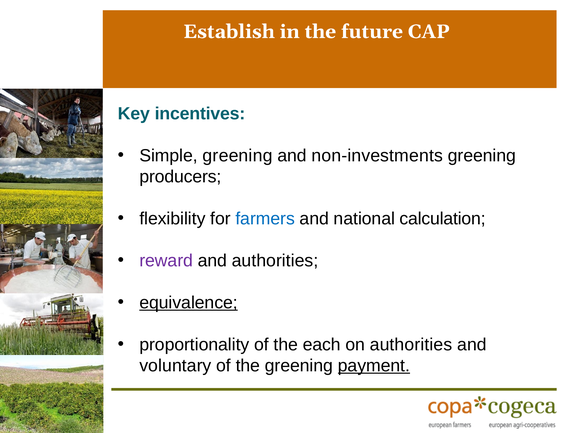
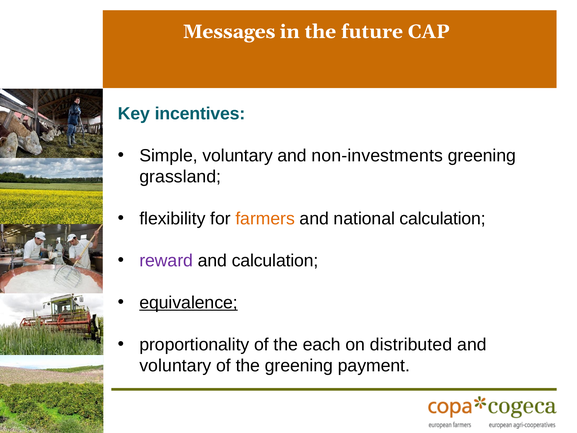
Establish: Establish -> Messages
Simple greening: greening -> voluntary
producers: producers -> grassland
farmers colour: blue -> orange
and authorities: authorities -> calculation
on authorities: authorities -> distributed
payment underline: present -> none
